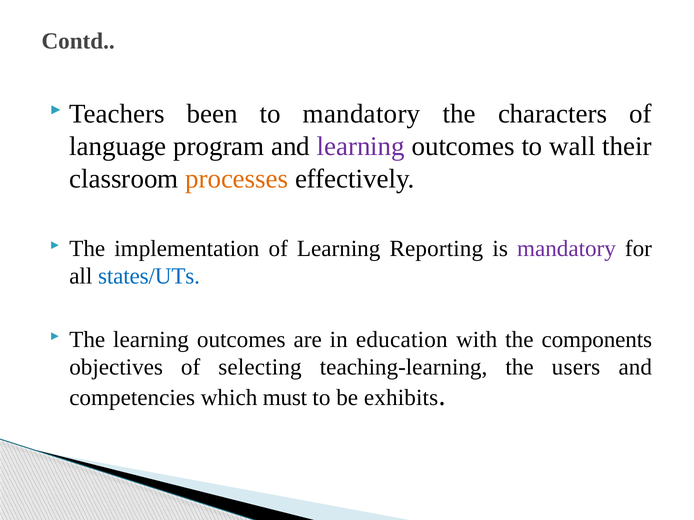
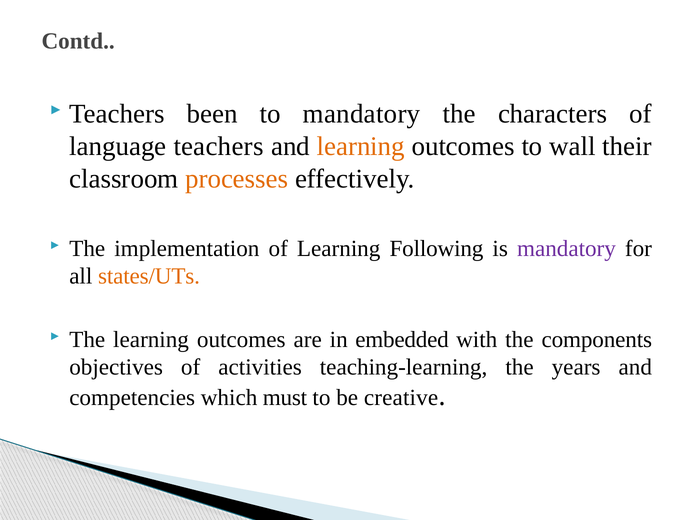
language program: program -> teachers
learning at (361, 146) colour: purple -> orange
Reporting: Reporting -> Following
states/UTs colour: blue -> orange
education: education -> embedded
selecting: selecting -> activities
users: users -> years
exhibits: exhibits -> creative
